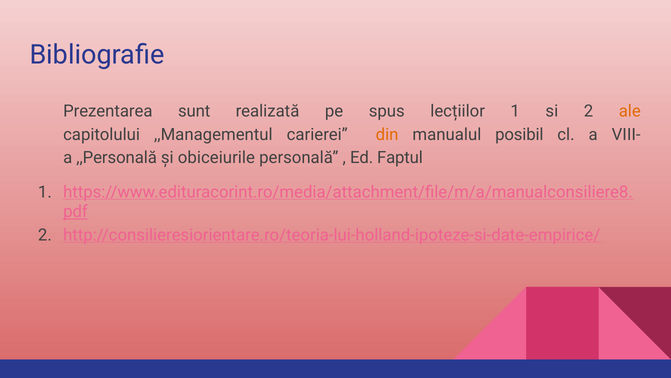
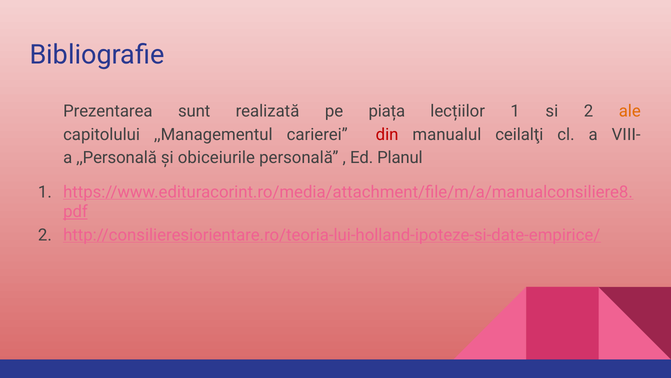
spus: spus -> piața
din colour: orange -> red
posibil: posibil -> ceilalţi
Faptul: Faptul -> Planul
